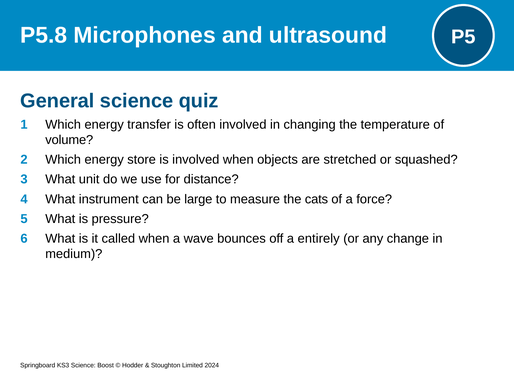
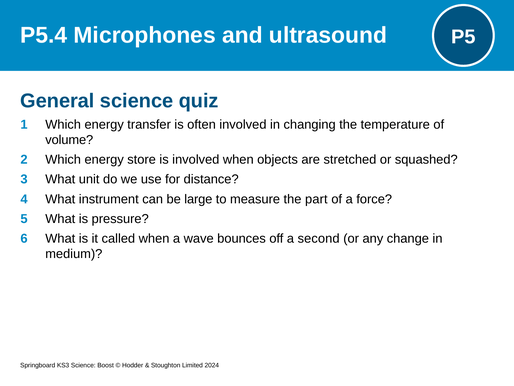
P5.8: P5.8 -> P5.4
cats: cats -> part
entirely: entirely -> second
